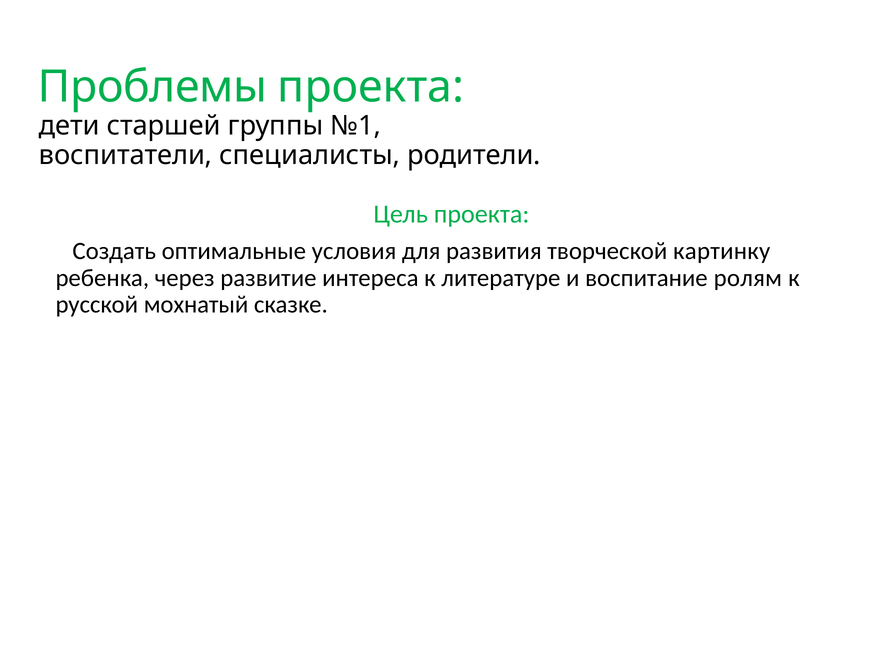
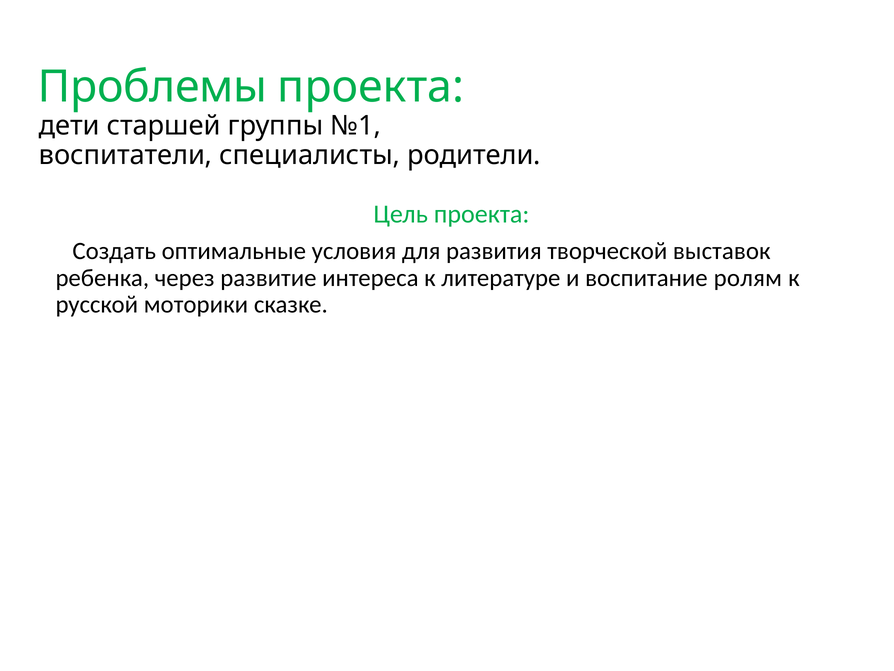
картинку: картинку -> выставок
мохнатый: мохнатый -> моторики
